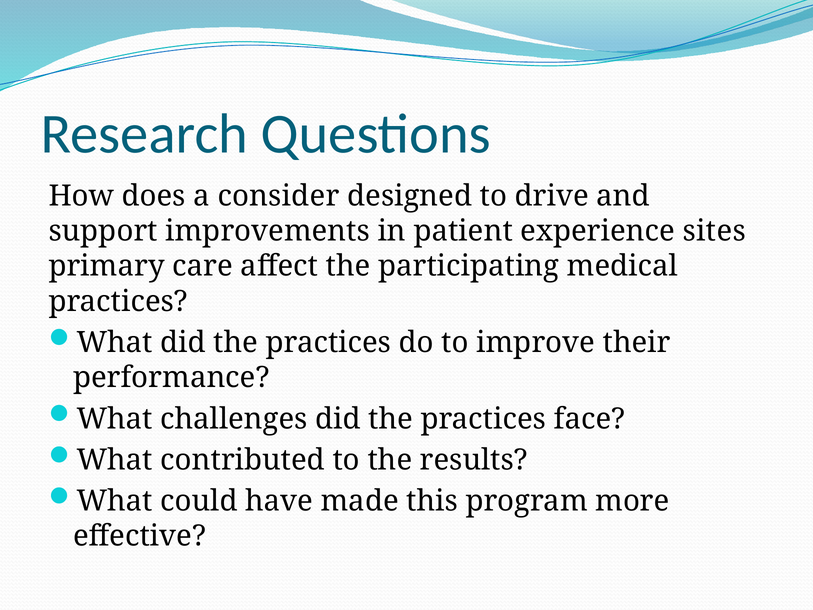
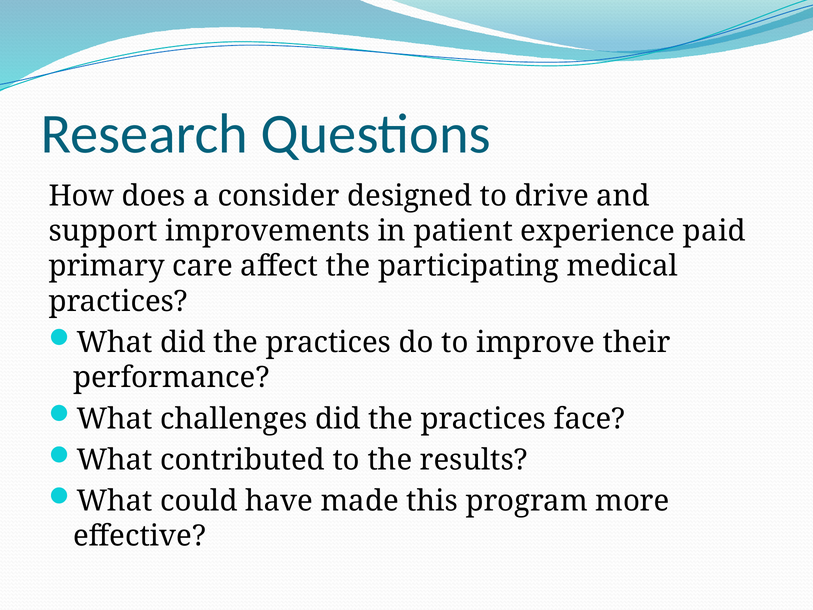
sites: sites -> paid
